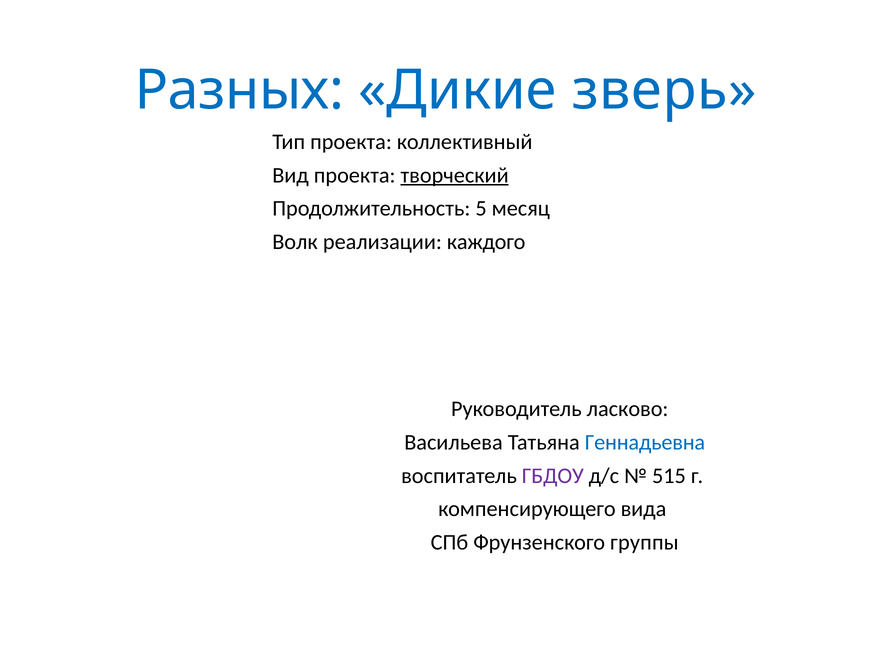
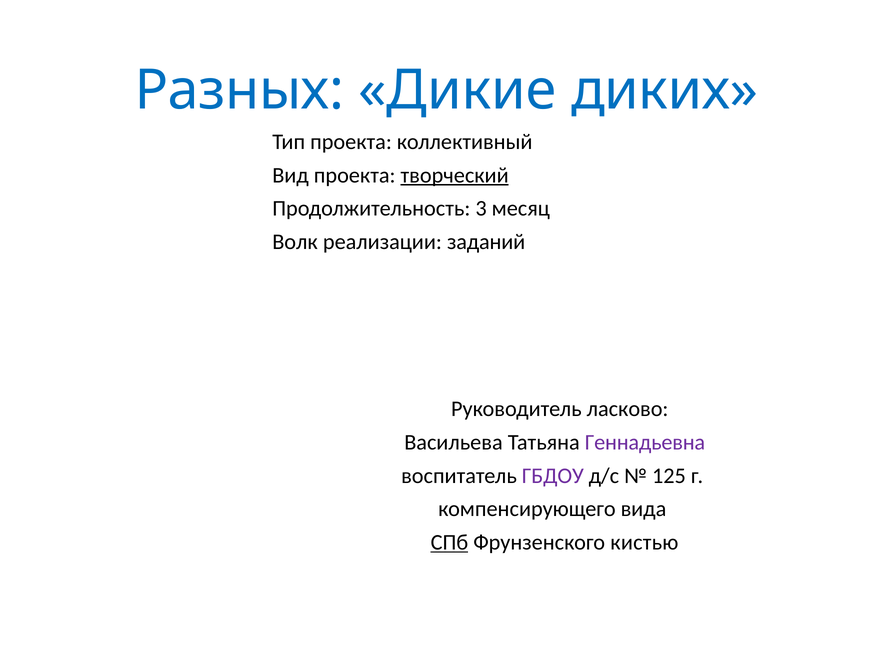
зверь: зверь -> диких
5: 5 -> 3
каждого: каждого -> заданий
Геннадьевна colour: blue -> purple
515: 515 -> 125
СПб underline: none -> present
группы: группы -> кистью
